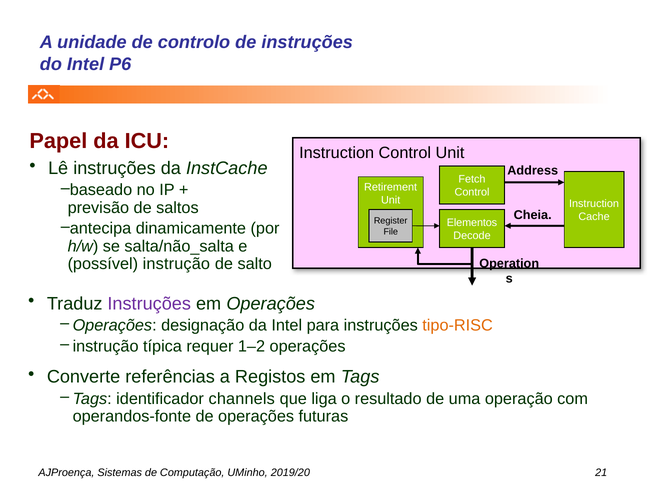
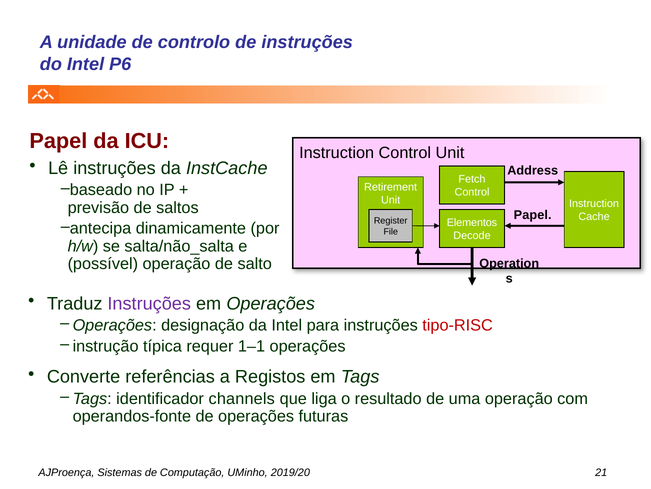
Cheia at (533, 215): Cheia -> Papel
possível instrução: instrução -> operação
tipo-RISC colour: orange -> red
1–2: 1–2 -> 1–1
